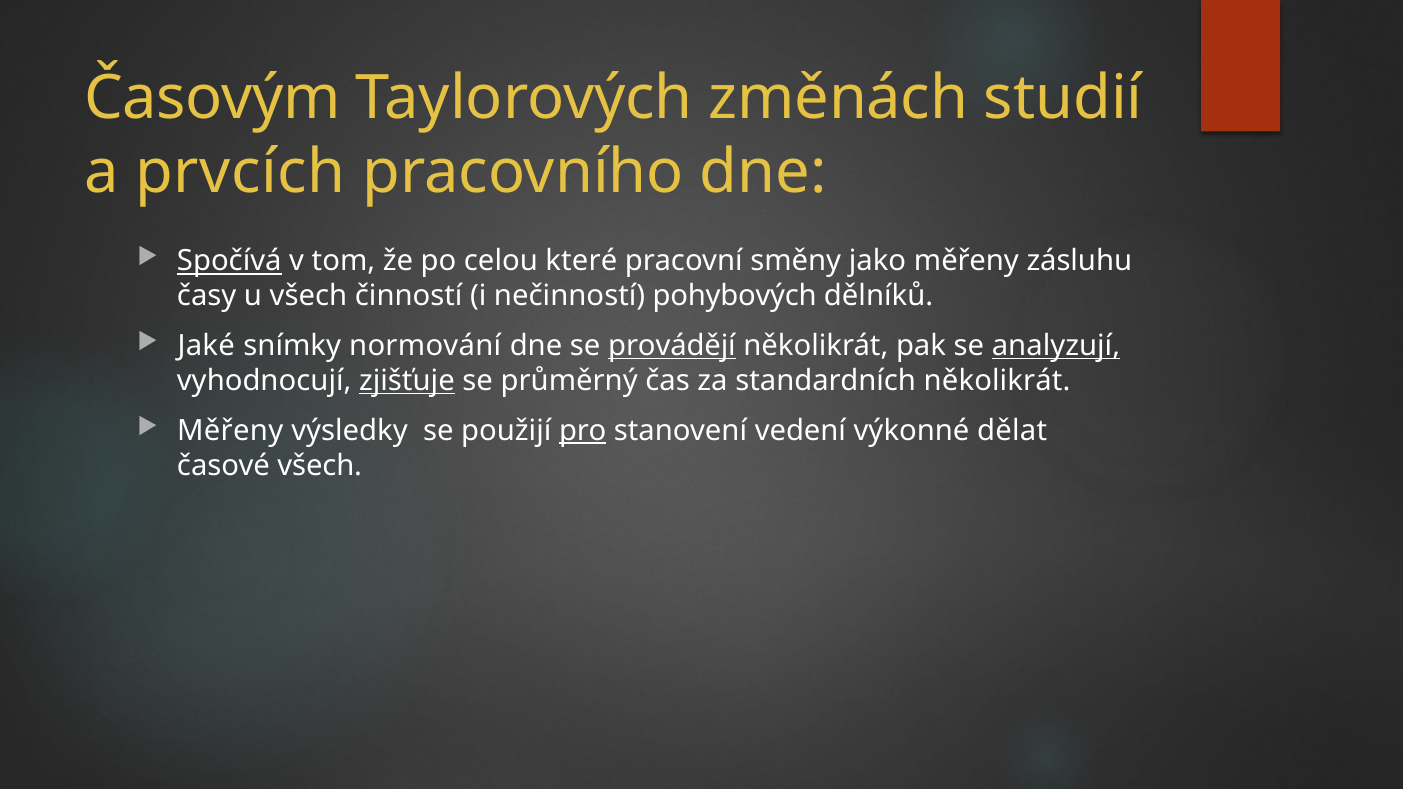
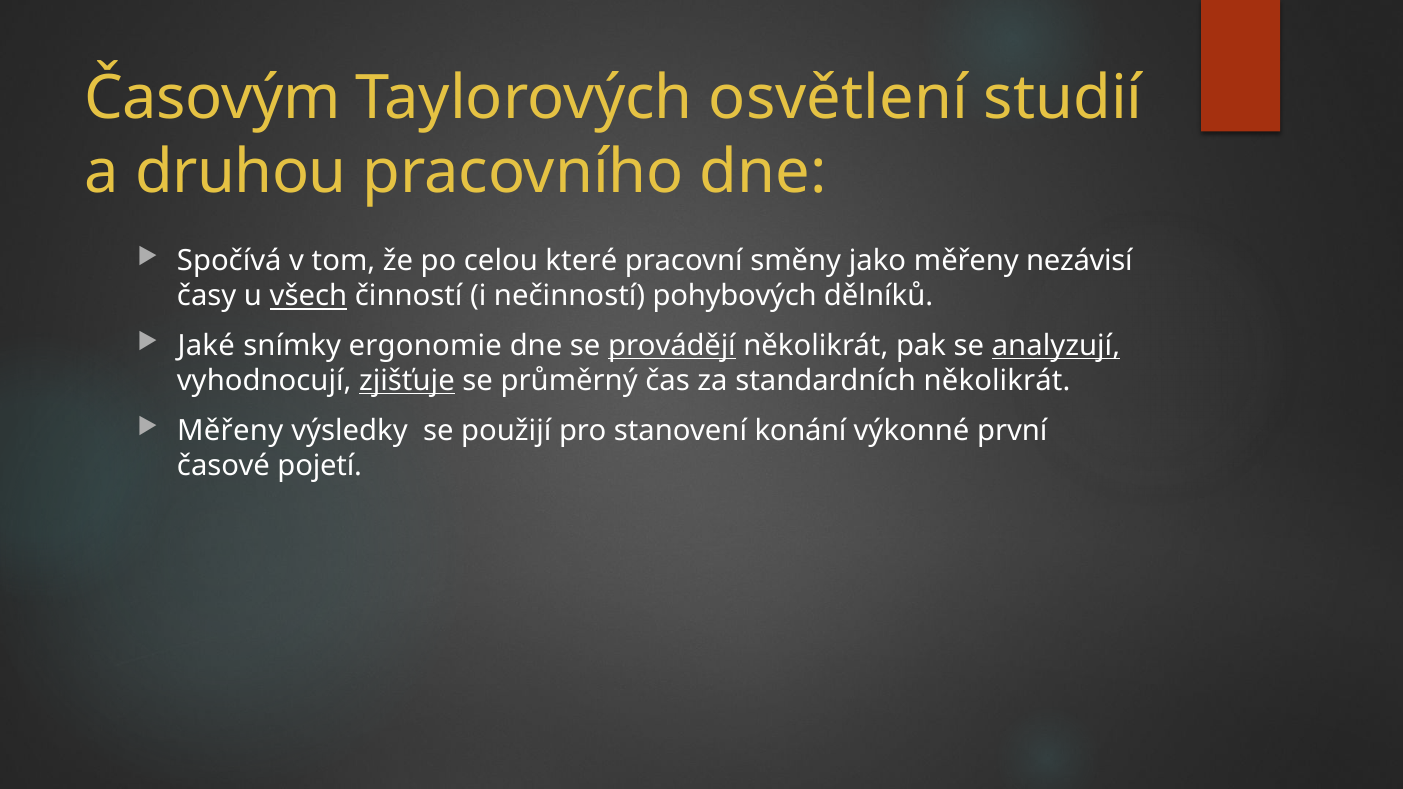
změnách: změnách -> osvětlení
prvcích: prvcích -> druhou
Spočívá underline: present -> none
zásluhu: zásluhu -> nezávisí
všech at (308, 296) underline: none -> present
normování: normování -> ergonomie
pro underline: present -> none
vedení: vedení -> konání
dělat: dělat -> první
časové všech: všech -> pojetí
